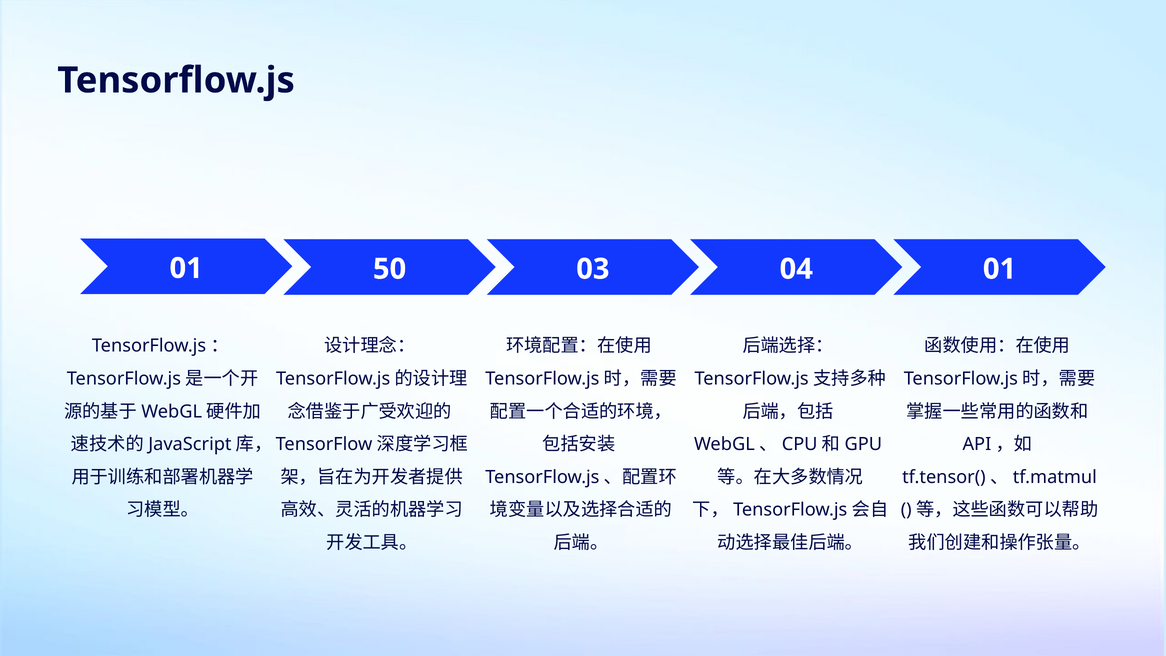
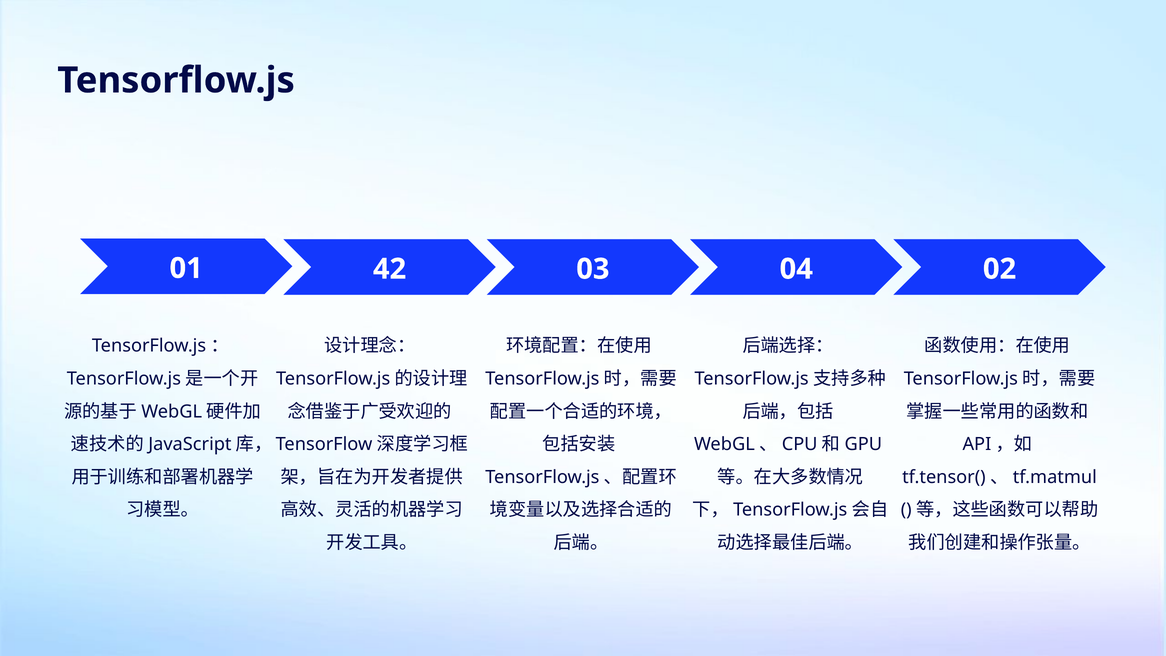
50: 50 -> 42
04 01: 01 -> 02
